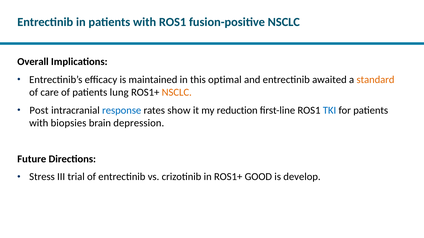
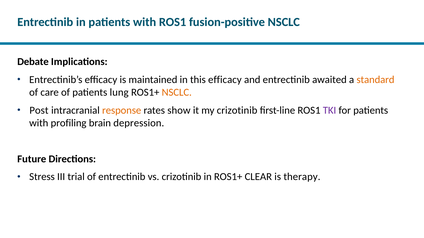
Overall: Overall -> Debate
this optimal: optimal -> efficacy
response colour: blue -> orange
my reduction: reduction -> crizotinib
TKI colour: blue -> purple
biopsies: biopsies -> profiling
GOOD: GOOD -> CLEAR
develop: develop -> therapy
